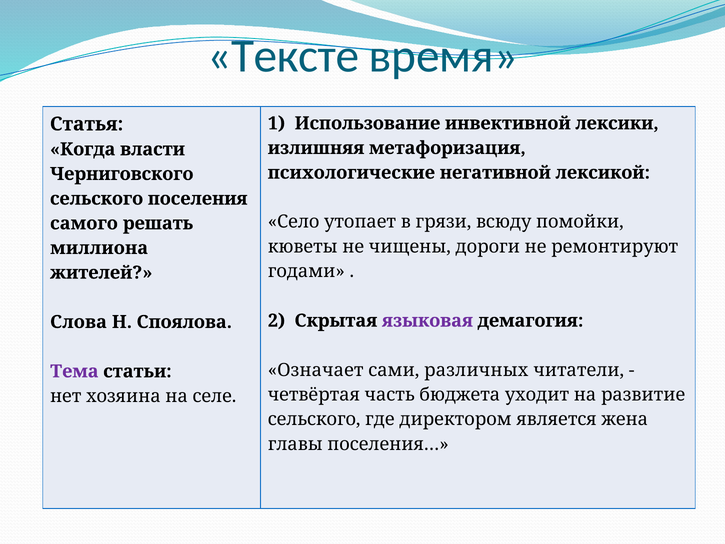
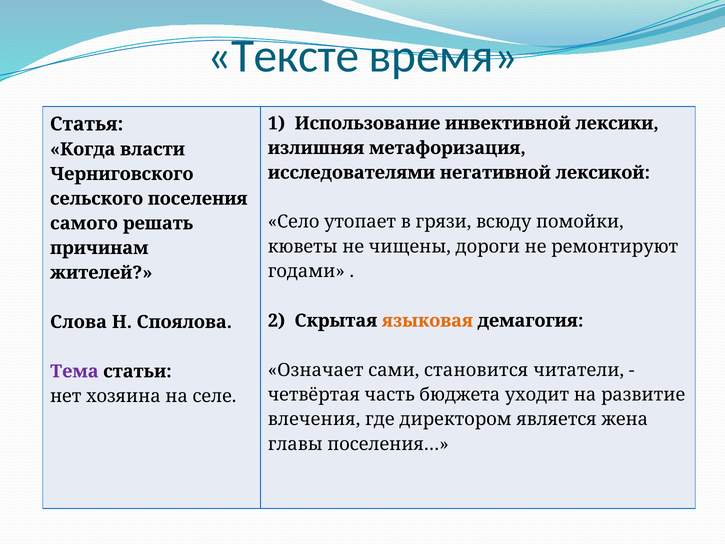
психологические: психологические -> исследователями
миллиона: миллиона -> причинам
языковая colour: purple -> orange
различных: различных -> становится
сельского at (314, 419): сельского -> влечения
